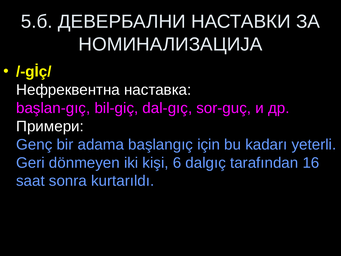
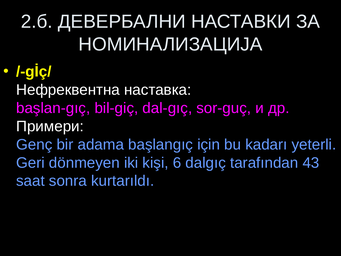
5.б: 5.б -> 2.б
16: 16 -> 43
